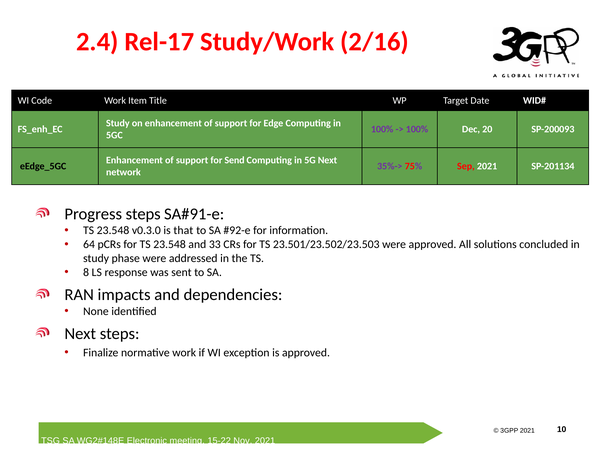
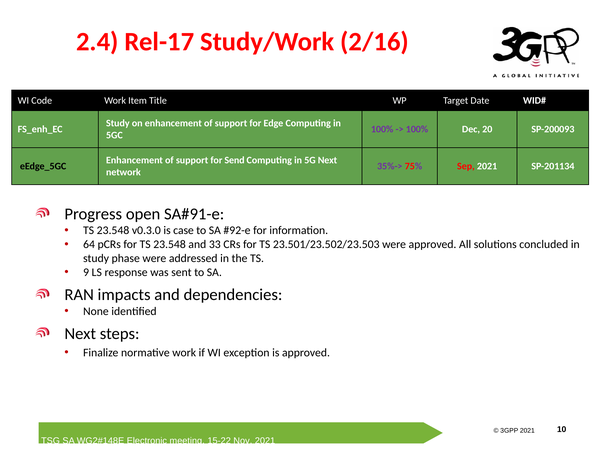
Progress steps: steps -> open
that: that -> case
8: 8 -> 9
